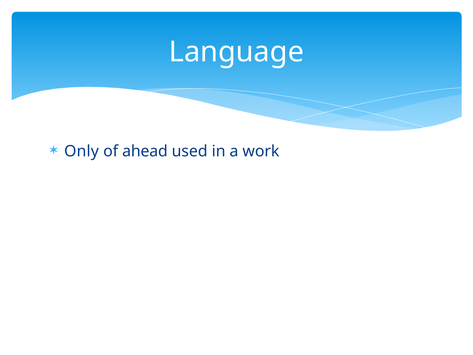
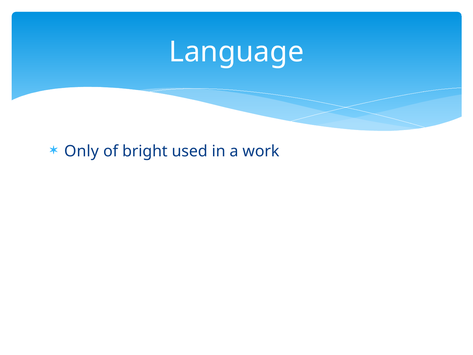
ahead: ahead -> bright
